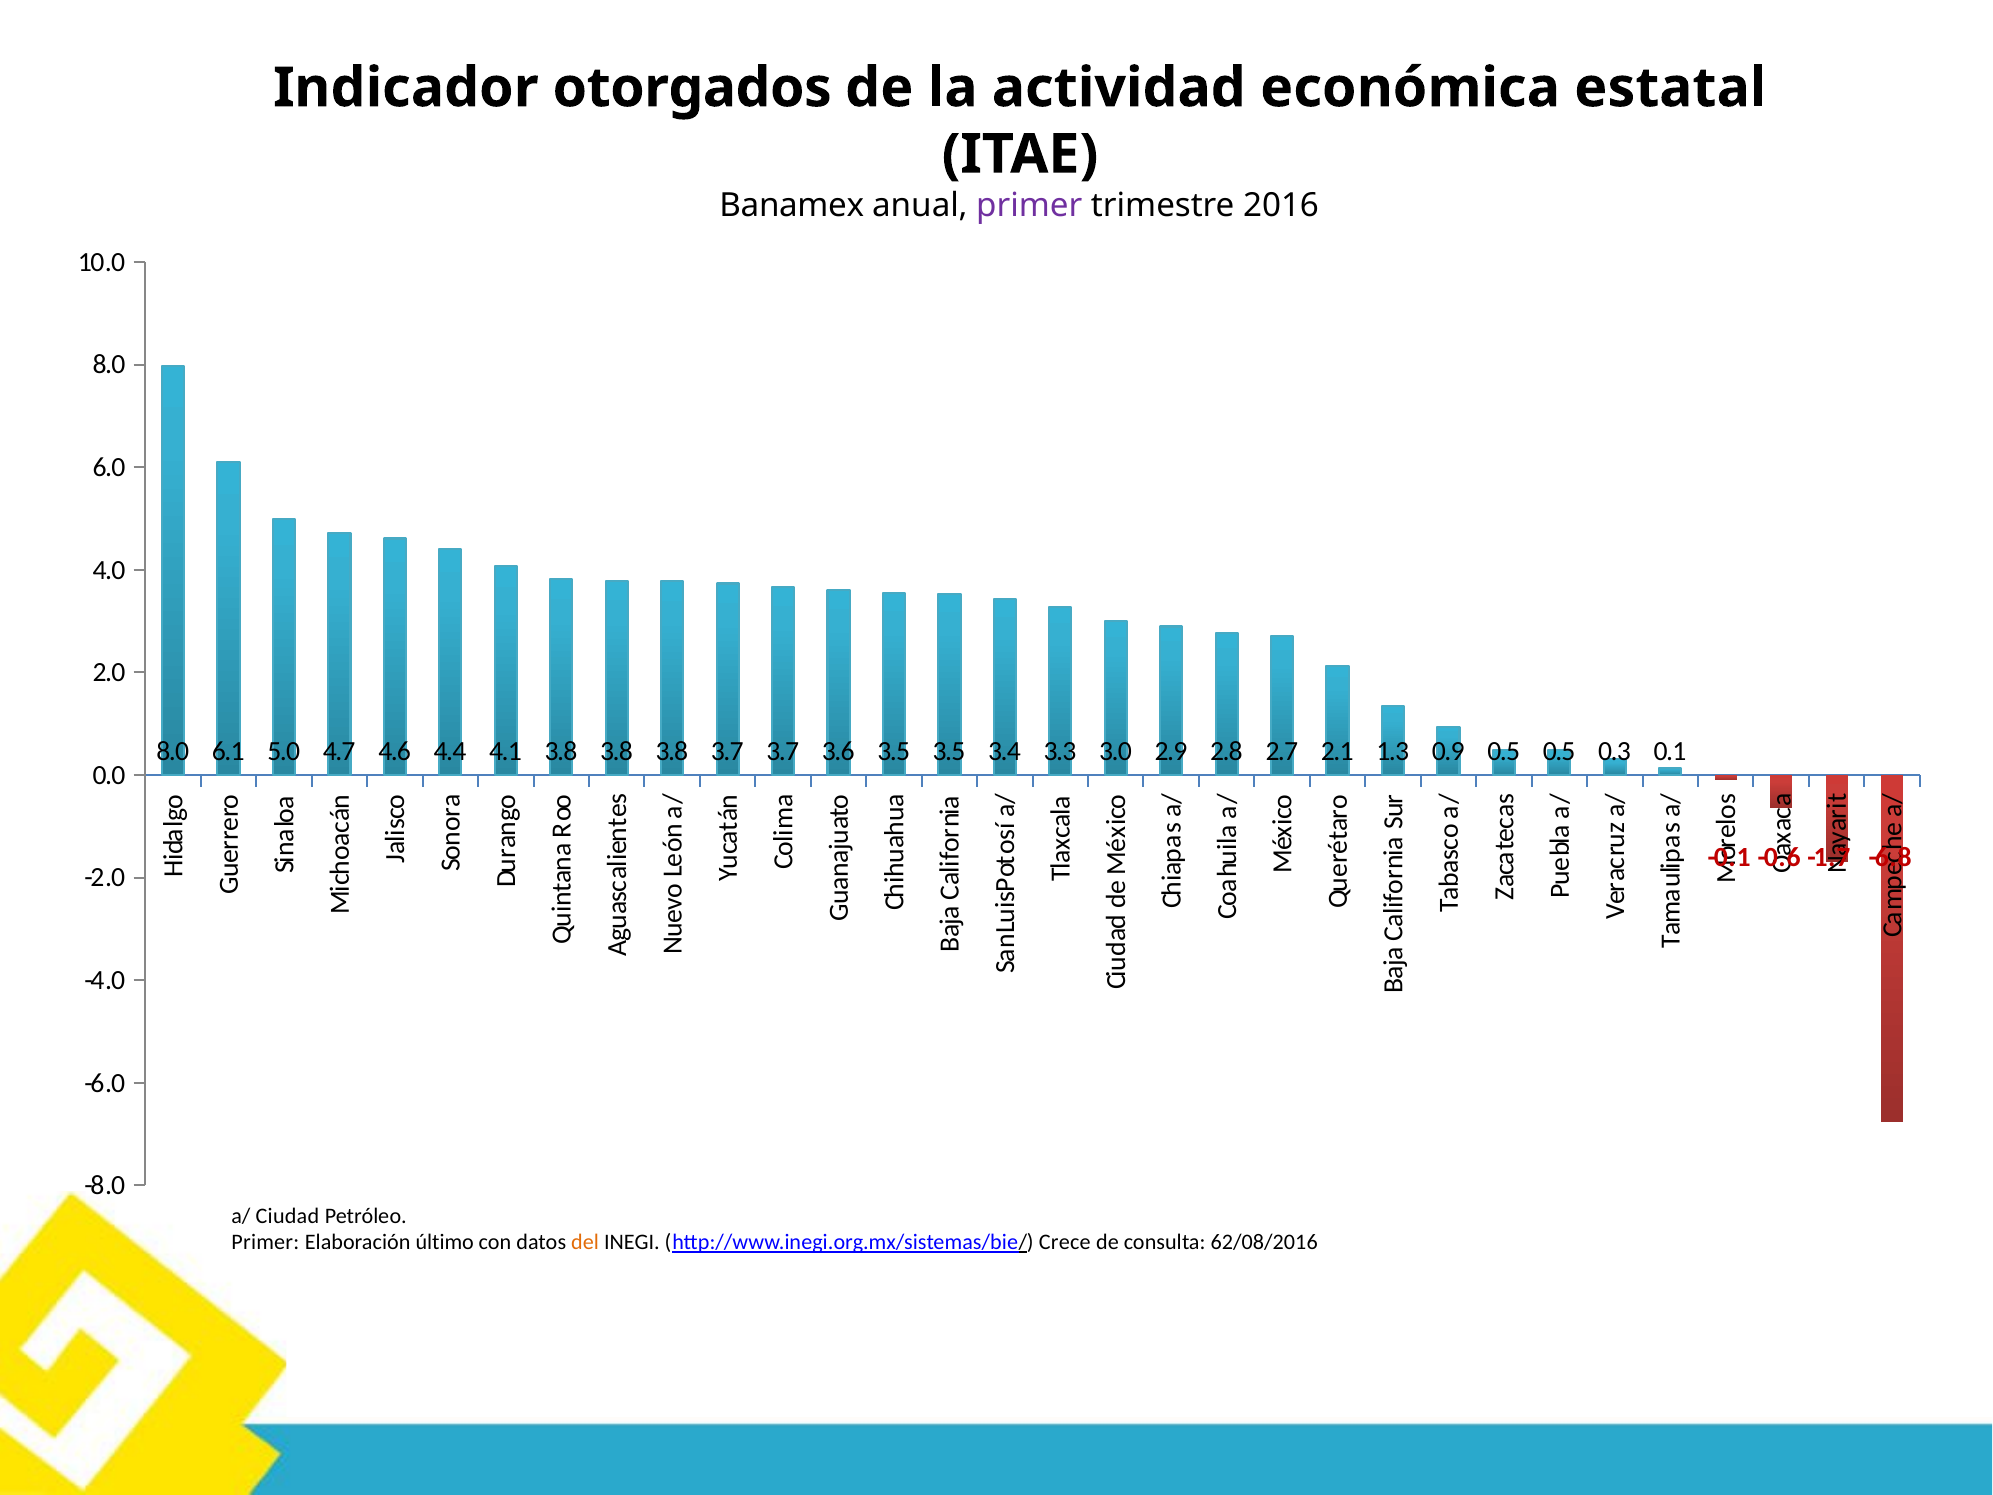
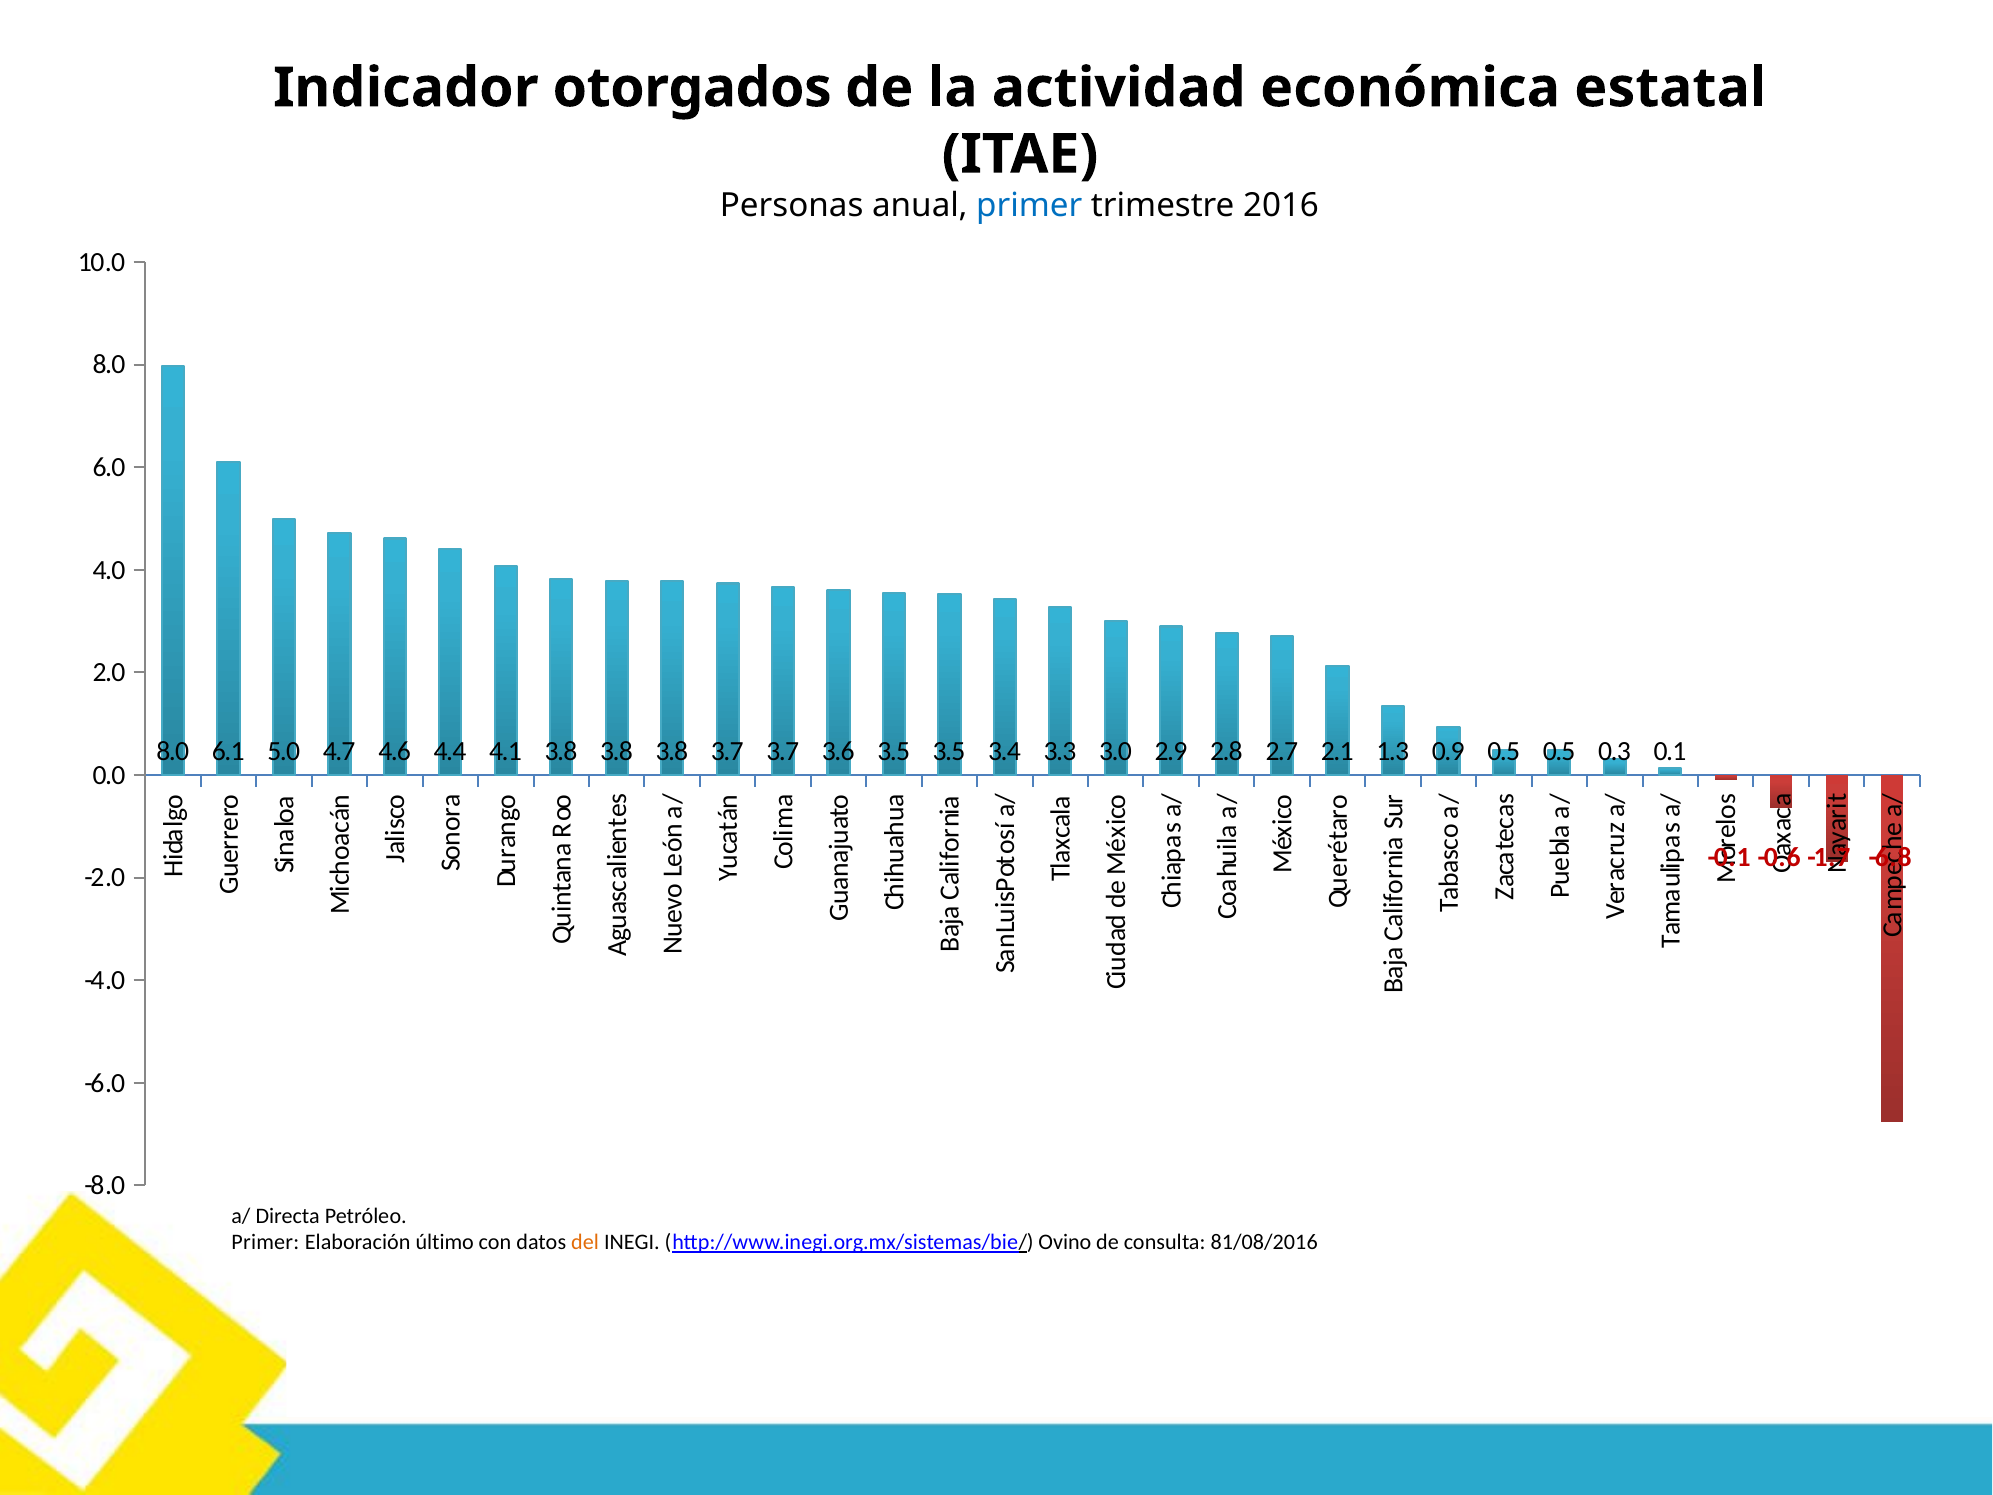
Banamex: Banamex -> Personas
primer at (1029, 206) colour: purple -> blue
Ciudad: Ciudad -> Directa
Crece: Crece -> Ovino
62/08/2016: 62/08/2016 -> 81/08/2016
